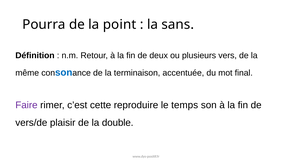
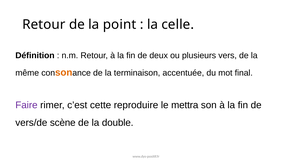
Pourra at (44, 25): Pourra -> Retour
sans: sans -> celle
son at (64, 73) colour: blue -> orange
temps: temps -> mettra
plaisir: plaisir -> scène
